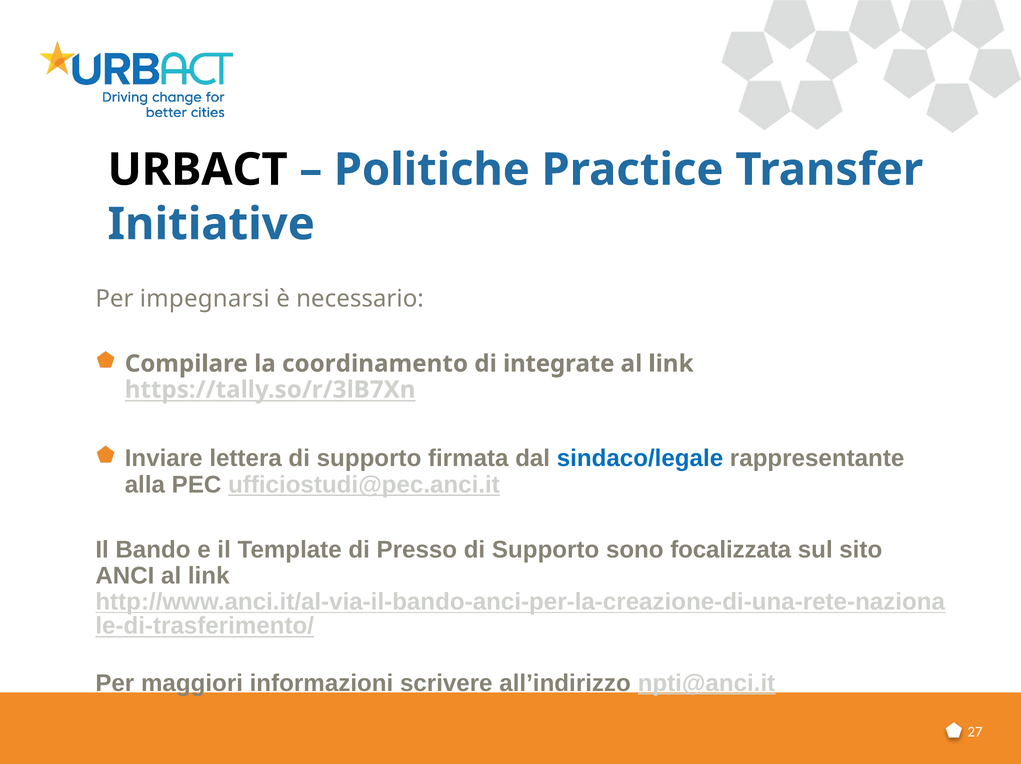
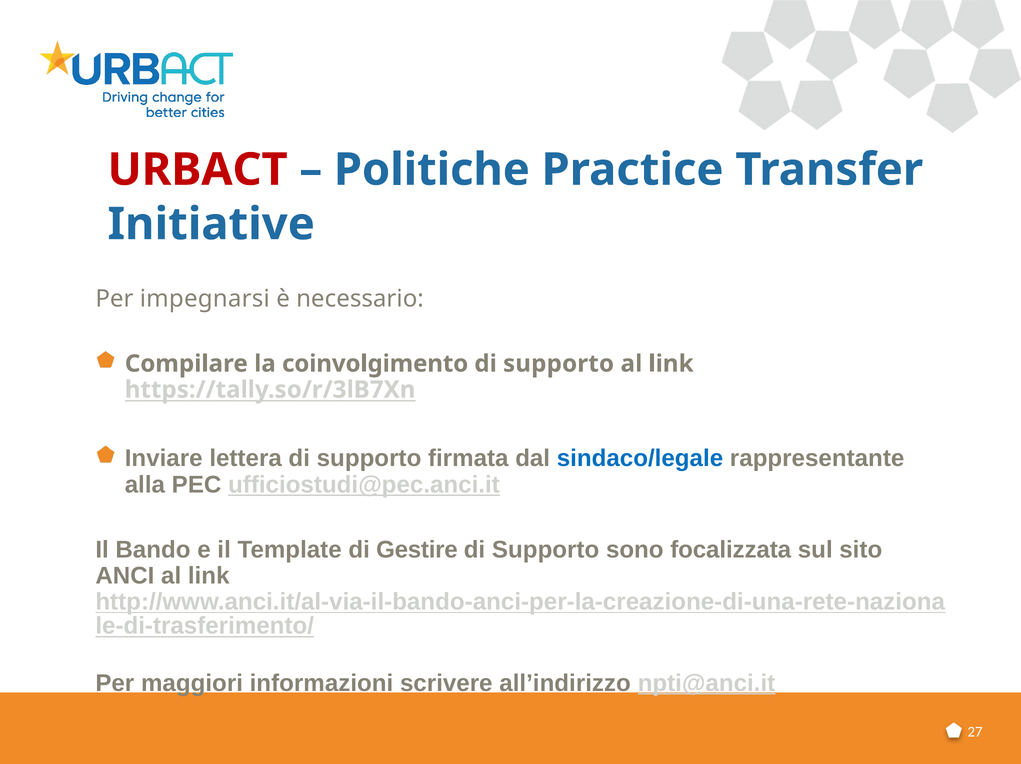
URBACT colour: black -> red
coordinamento: coordinamento -> coinvolgimento
integrate at (559, 364): integrate -> supporto
Presso: Presso -> Gestire
